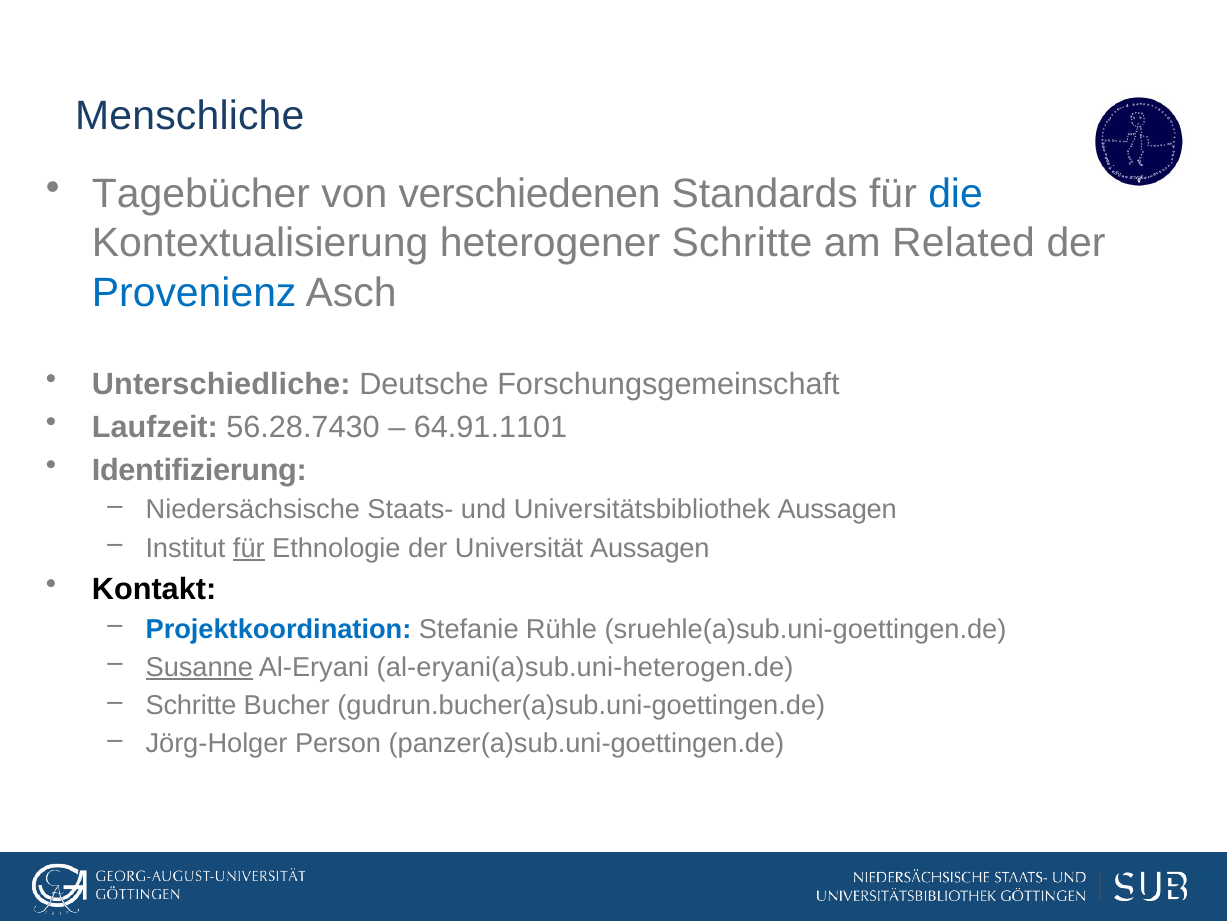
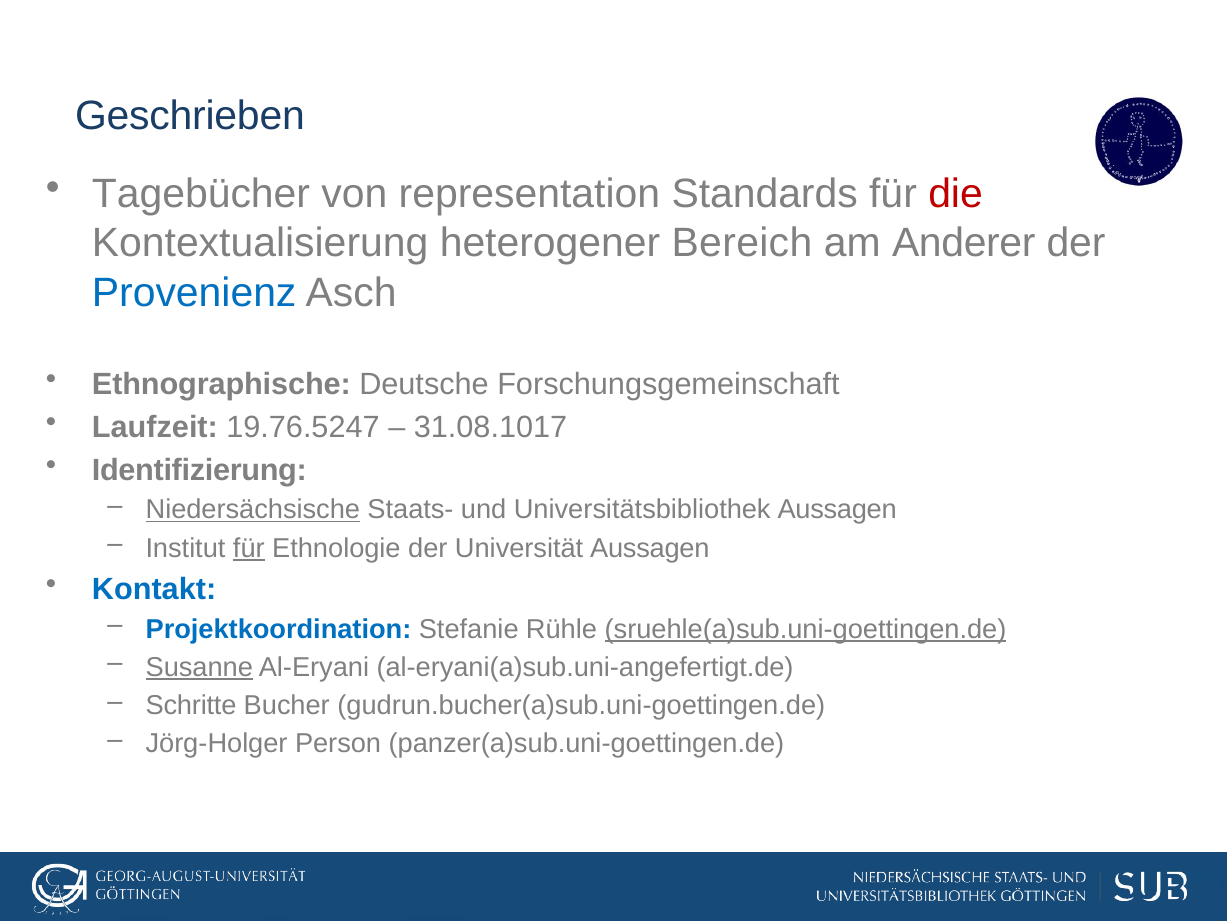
Menschliche: Menschliche -> Geschrieben
verschiedenen: verschiedenen -> representation
die colour: blue -> red
heterogener Schritte: Schritte -> Bereich
Related: Related -> Anderer
Unterschiedliche: Unterschiedliche -> Ethnographische
56.28.7430: 56.28.7430 -> 19.76.5247
64.91.1101: 64.91.1101 -> 31.08.1017
Niedersächsische underline: none -> present
Kontakt colour: black -> blue
sruehle(a)sub.uni-goettingen.de underline: none -> present
al-eryani(a)sub.uni-heterogen.de: al-eryani(a)sub.uni-heterogen.de -> al-eryani(a)sub.uni-angefertigt.de
